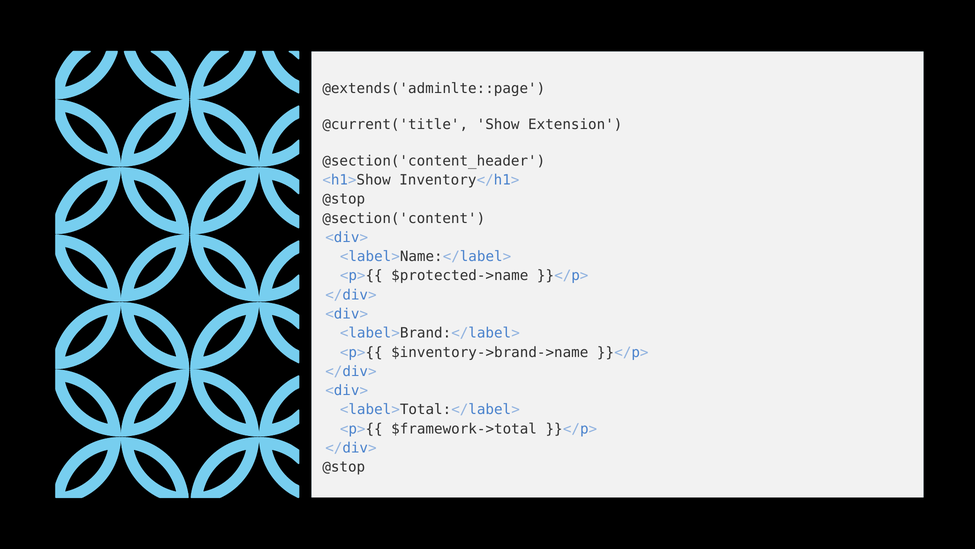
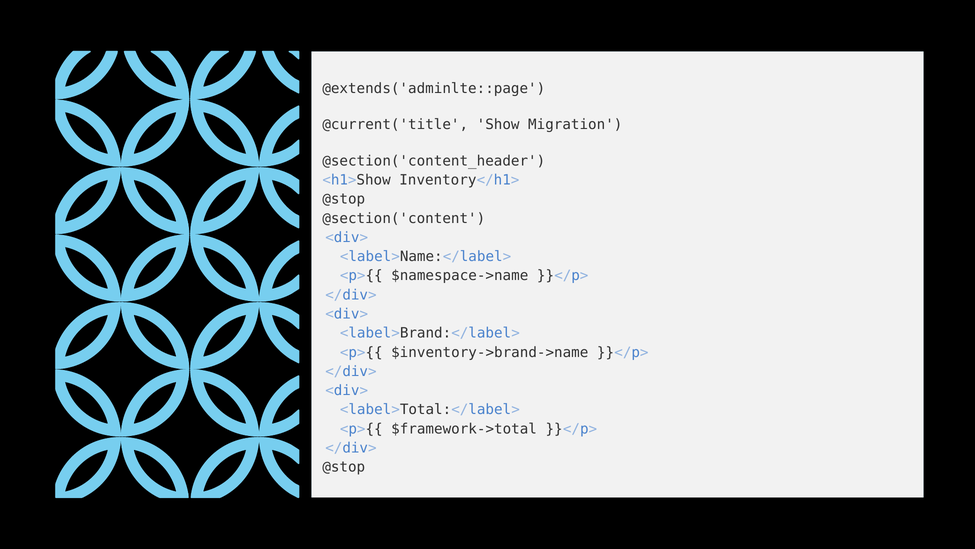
Extension: Extension -> Migration
$protected->name: $protected->name -> $namespace->name
